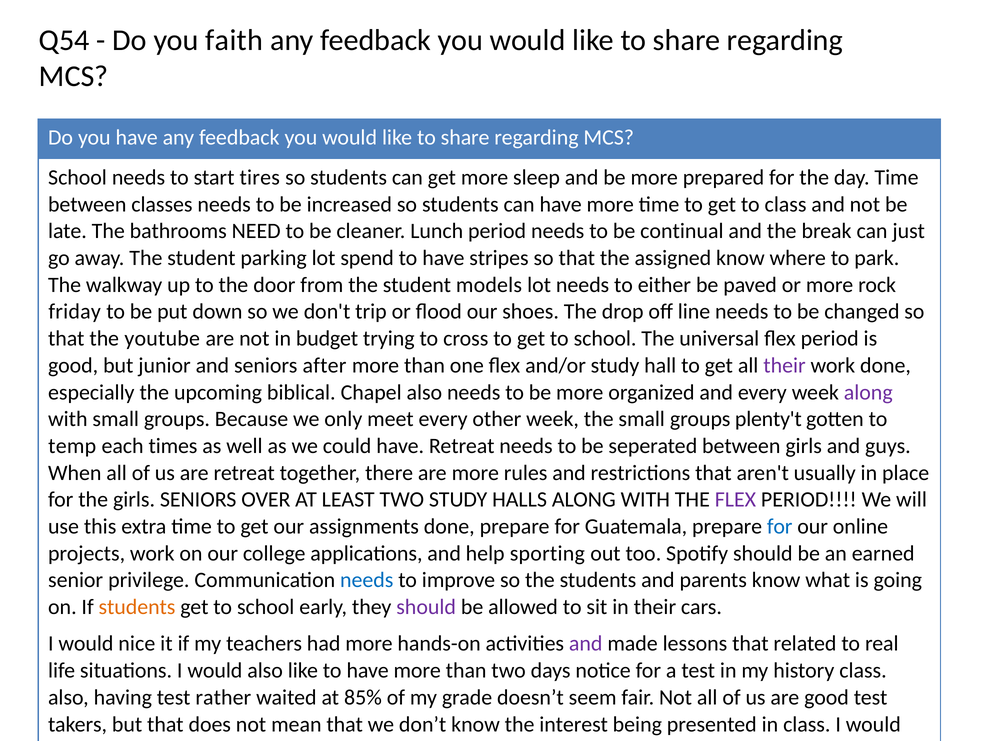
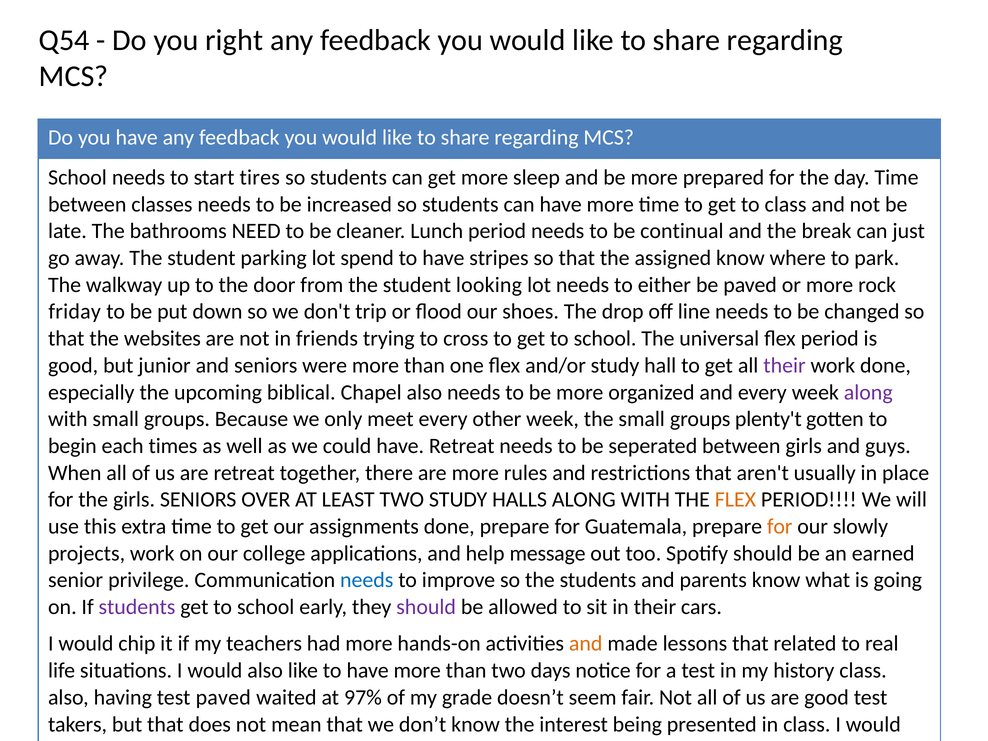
faith: faith -> right
models: models -> looking
youtube: youtube -> websites
budget: budget -> friends
seniors after: after -> were
temp: temp -> begin
FLEX at (735, 500) colour: purple -> orange
for at (780, 526) colour: blue -> orange
online: online -> slowly
sporting: sporting -> message
students at (137, 607) colour: orange -> purple
would nice: nice -> chip
and at (586, 644) colour: purple -> orange
test rather: rather -> paved
85%: 85% -> 97%
